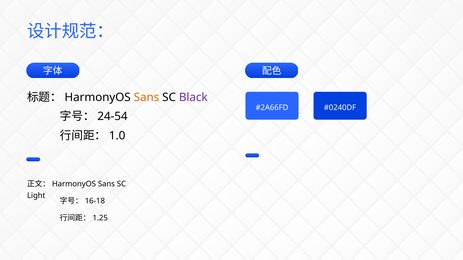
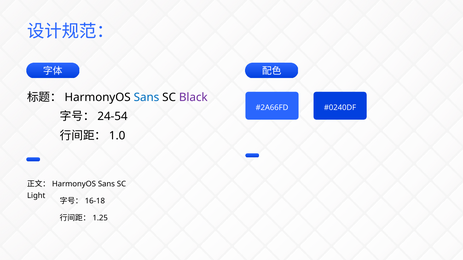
Sans at (146, 98) colour: orange -> blue
